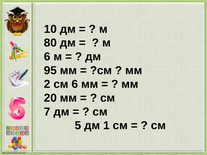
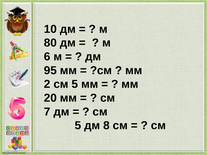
2 см 6: 6 -> 5
1: 1 -> 8
